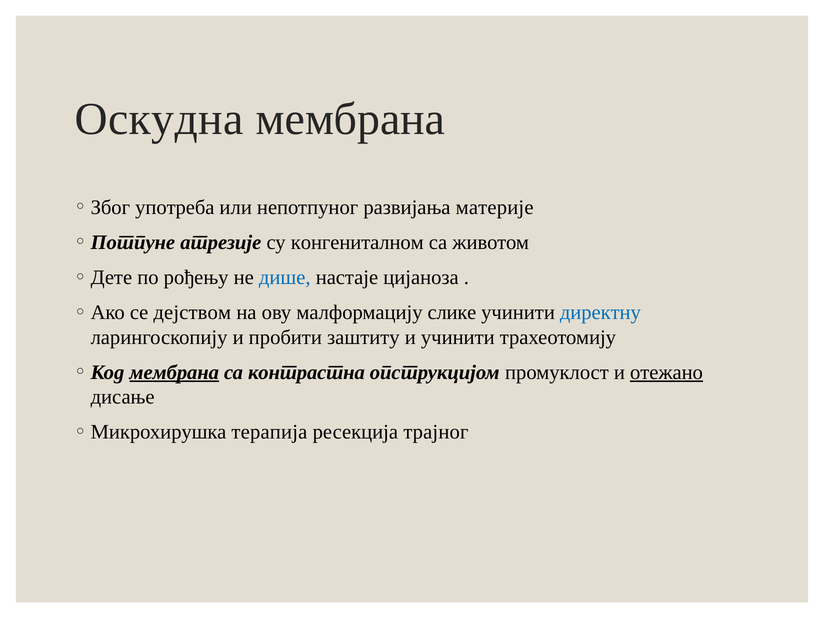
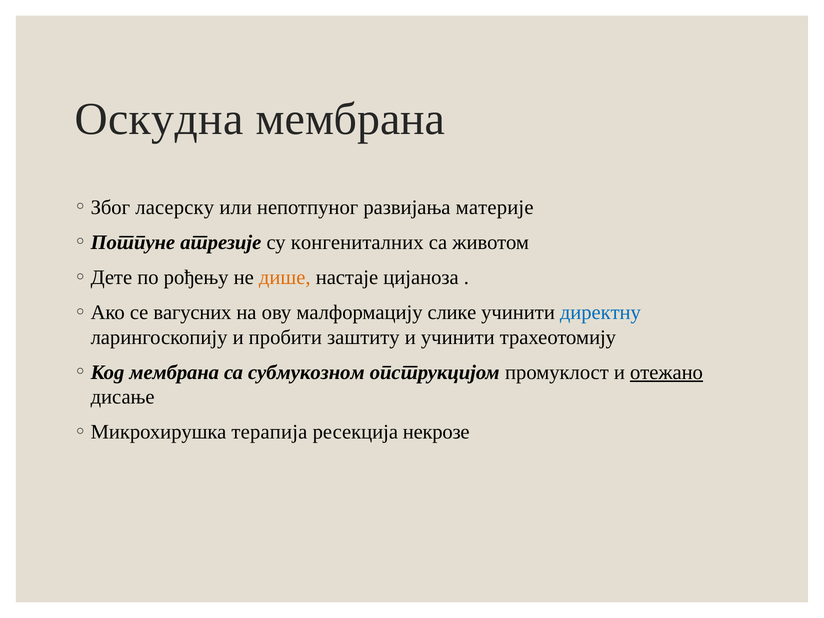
употреба: употреба -> ласерску
конгениталном: конгениталном -> конгениталних
дише colour: blue -> orange
дејством: дејством -> вагусних
мембрана at (174, 372) underline: present -> none
контрастна: контрастна -> субмукозном
трајног: трајног -> некрозе
